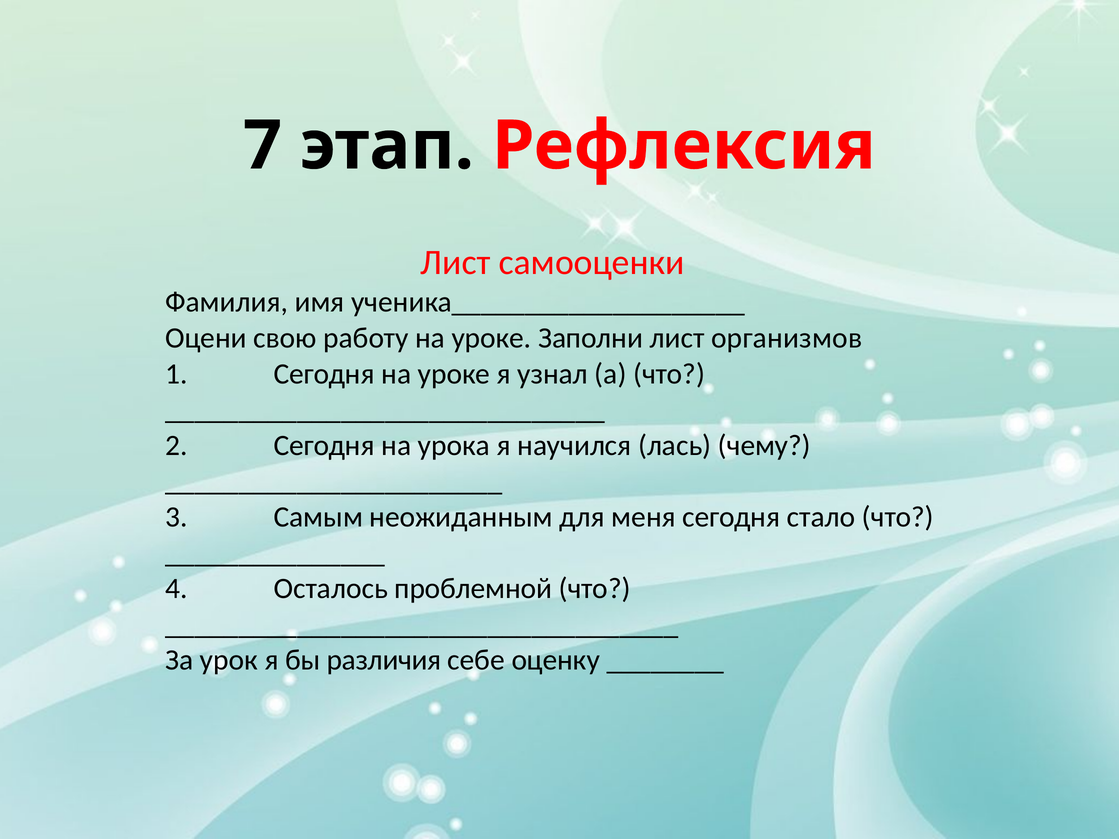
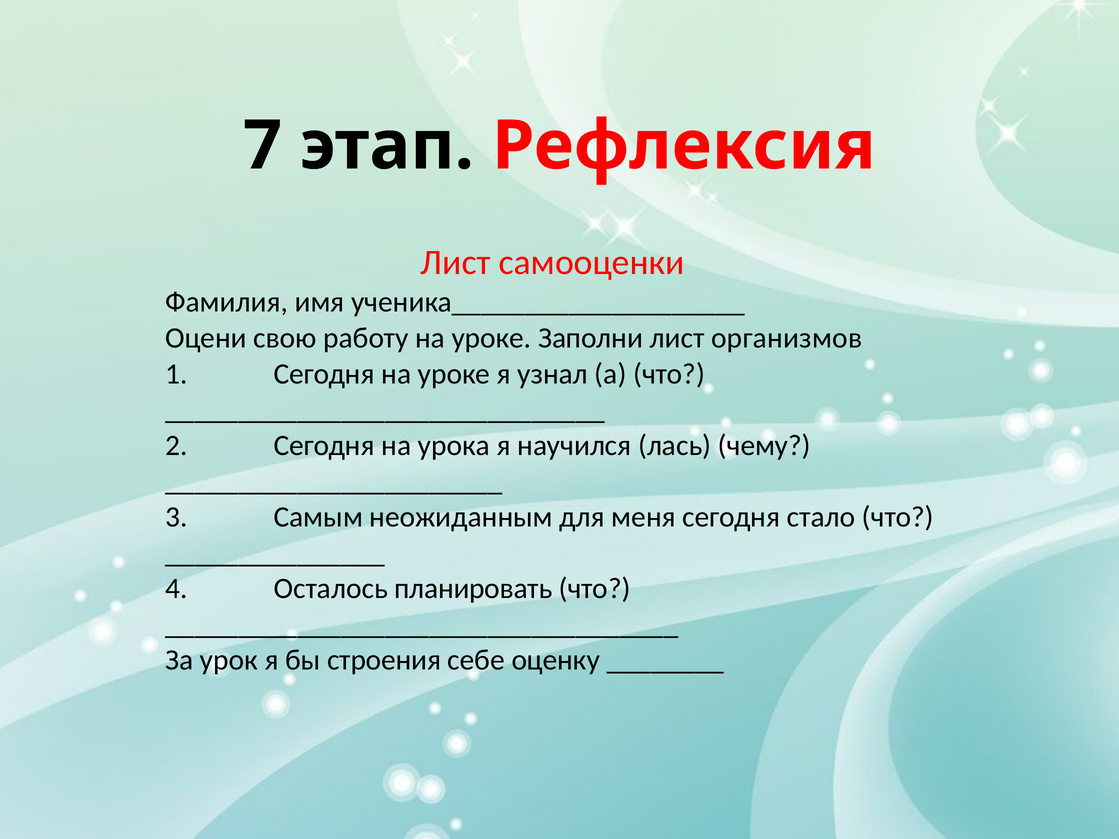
проблемной: проблемной -> планировать
различия: различия -> строения
